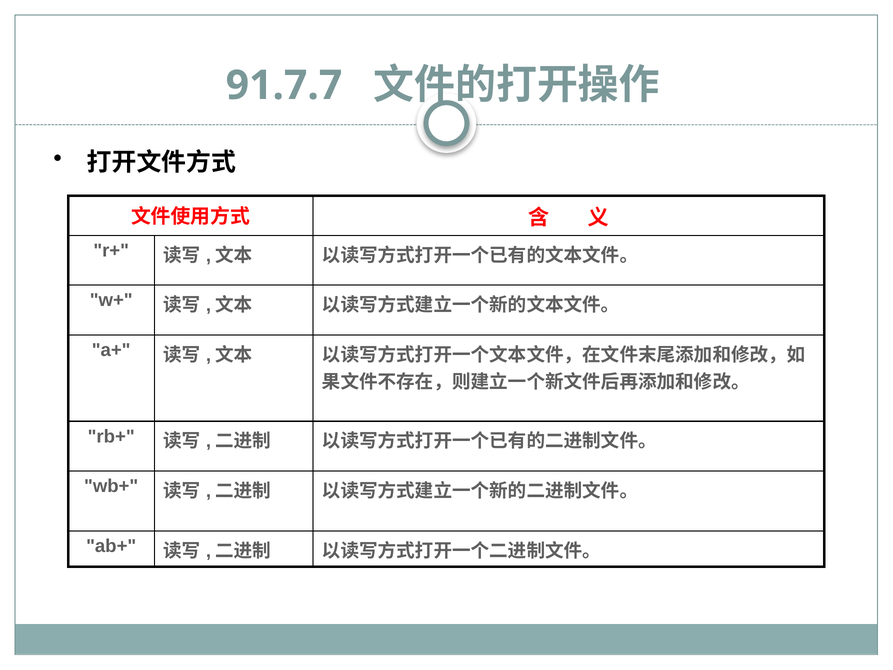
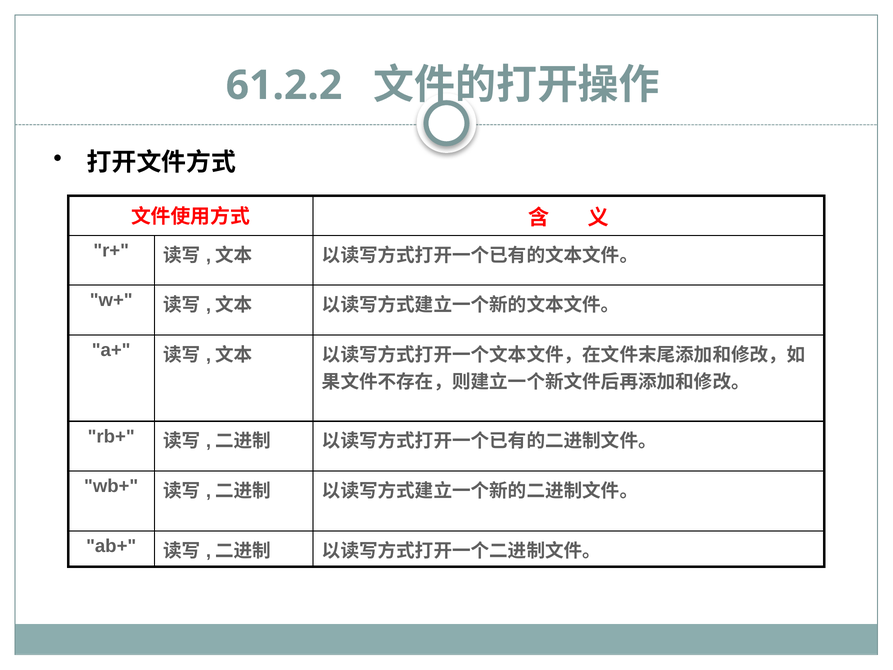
91.7.7: 91.7.7 -> 61.2.2
